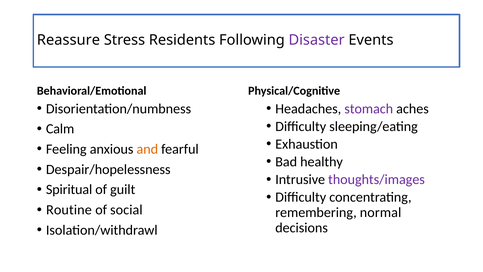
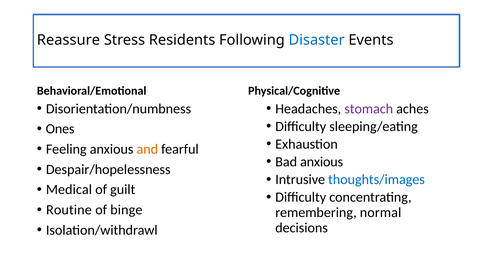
Disaster colour: purple -> blue
Calm: Calm -> Ones
Bad healthy: healthy -> anxious
thoughts/images colour: purple -> blue
Spiritual: Spiritual -> Medical
social: social -> binge
